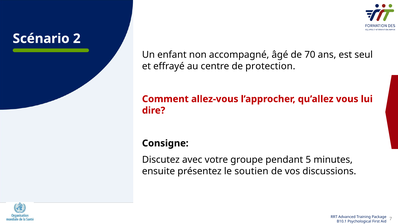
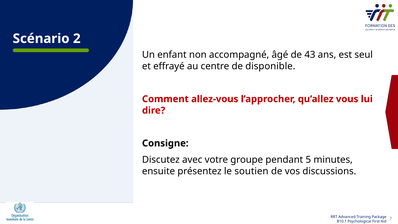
70: 70 -> 43
protection: protection -> disponible
